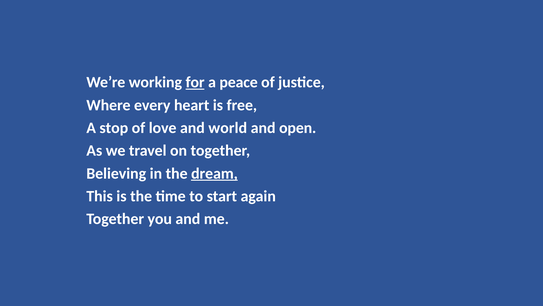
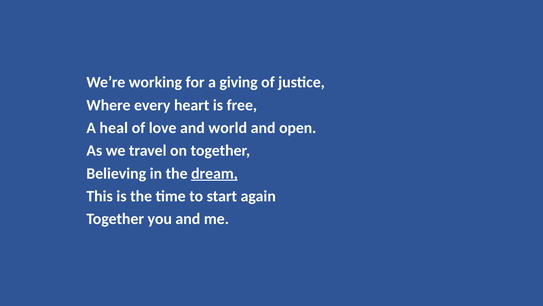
for underline: present -> none
peace: peace -> giving
stop: stop -> heal
